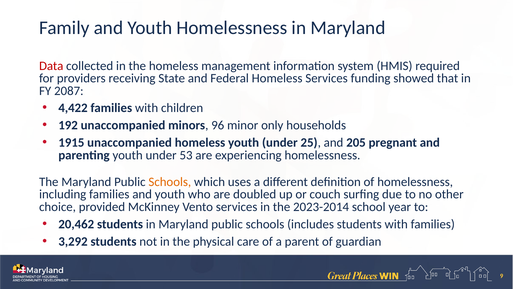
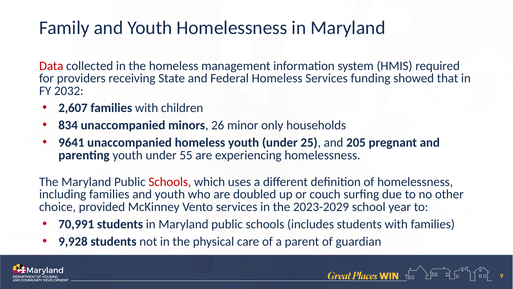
2087: 2087 -> 2032
4,422: 4,422 -> 2,607
192: 192 -> 834
96: 96 -> 26
1915: 1915 -> 9641
53: 53 -> 55
Schools at (170, 182) colour: orange -> red
2023-2014: 2023-2014 -> 2023-2029
20,462: 20,462 -> 70,991
3,292: 3,292 -> 9,928
